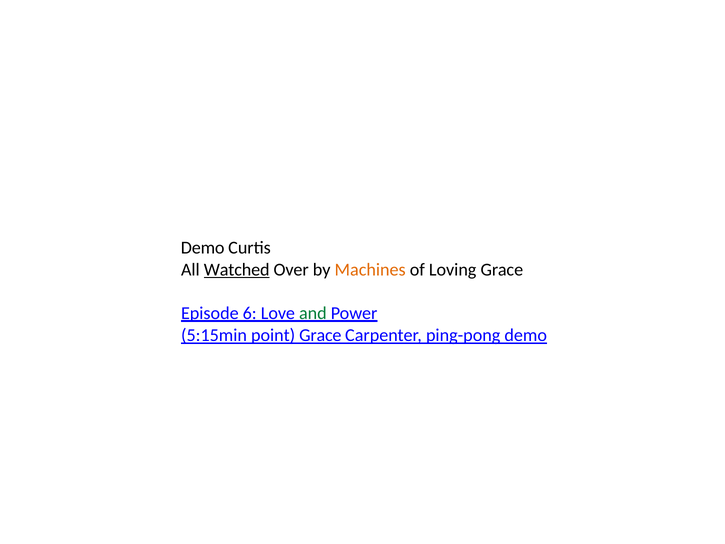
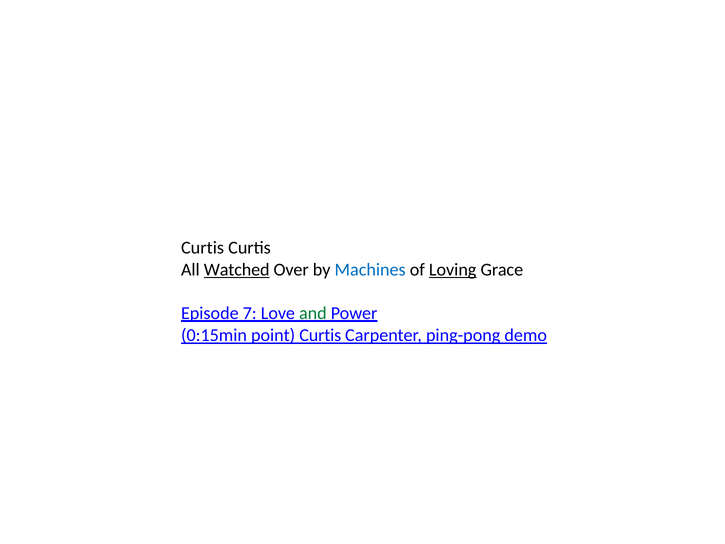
Demo at (203, 248): Demo -> Curtis
Machines colour: orange -> blue
Loving underline: none -> present
6: 6 -> 7
5:15min: 5:15min -> 0:15min
point Grace: Grace -> Curtis
